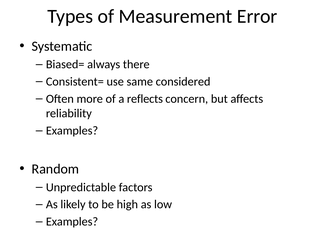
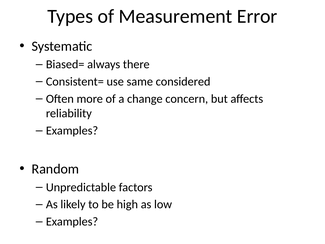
reflects: reflects -> change
